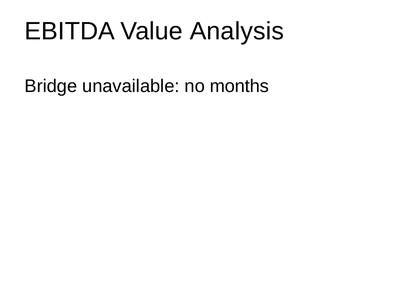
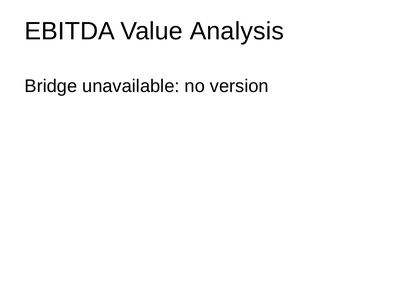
months: months -> version
